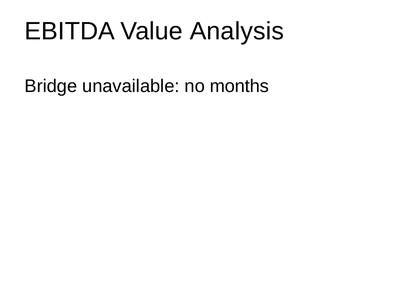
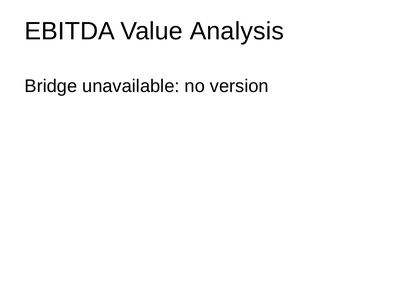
months: months -> version
